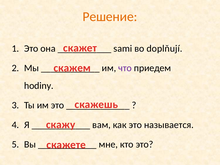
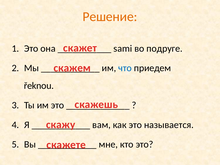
doplňují: doplňují -> подруге
что colour: purple -> blue
hodiny: hodiny -> řeknou
